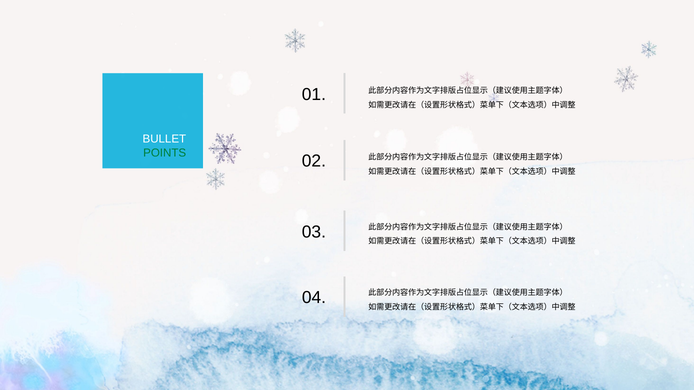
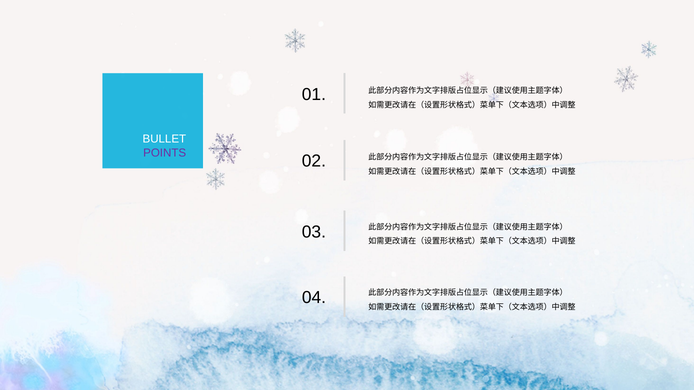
POINTS colour: green -> purple
